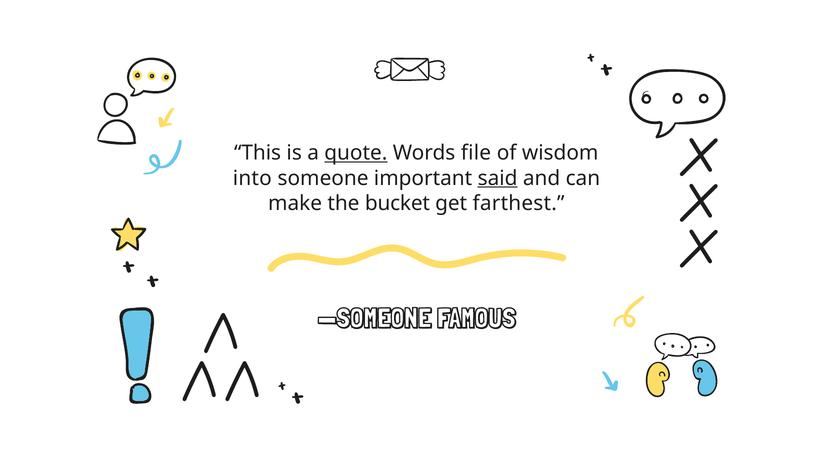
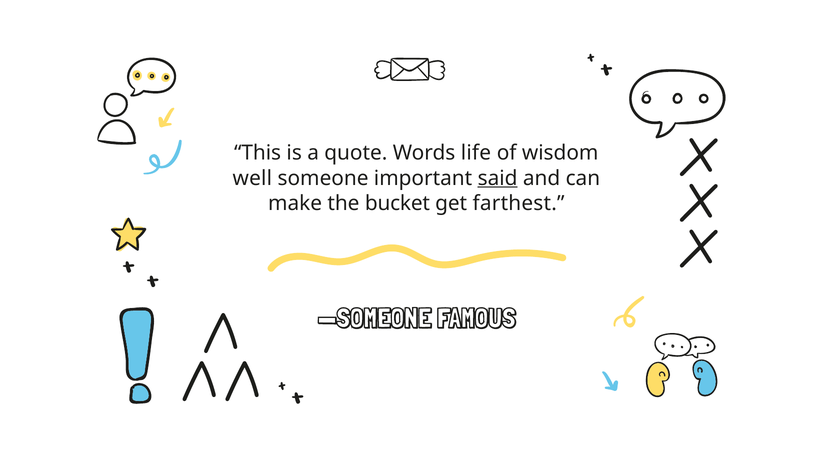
quote underline: present -> none
file: file -> life
into: into -> well
